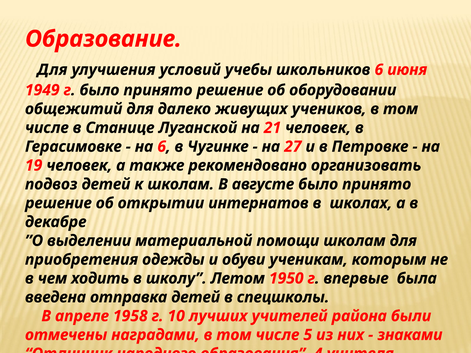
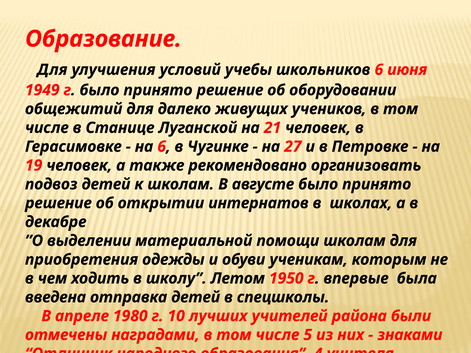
1958: 1958 -> 1980
